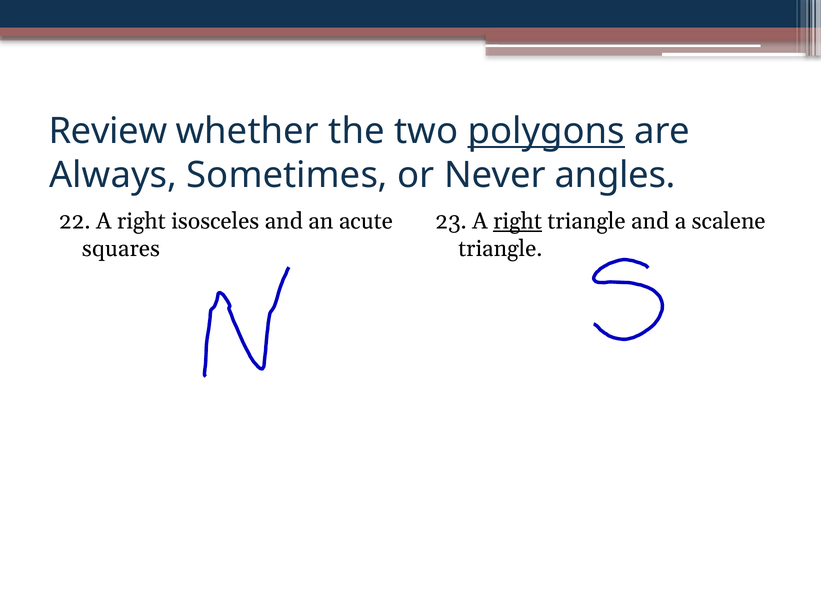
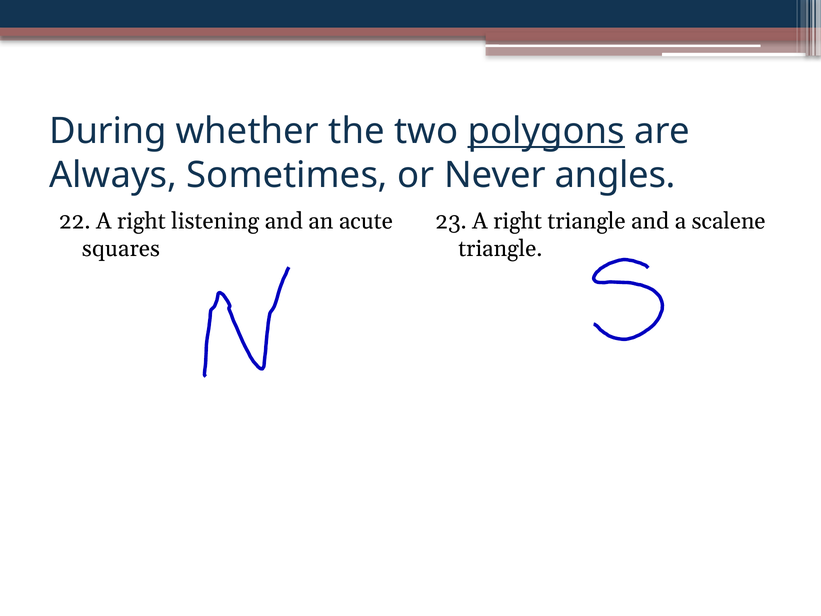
Review: Review -> During
isosceles: isosceles -> listening
right at (518, 221) underline: present -> none
